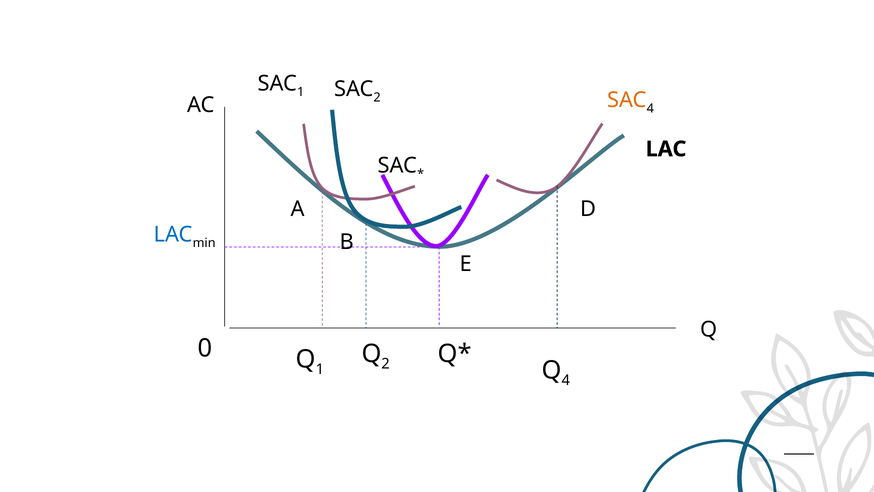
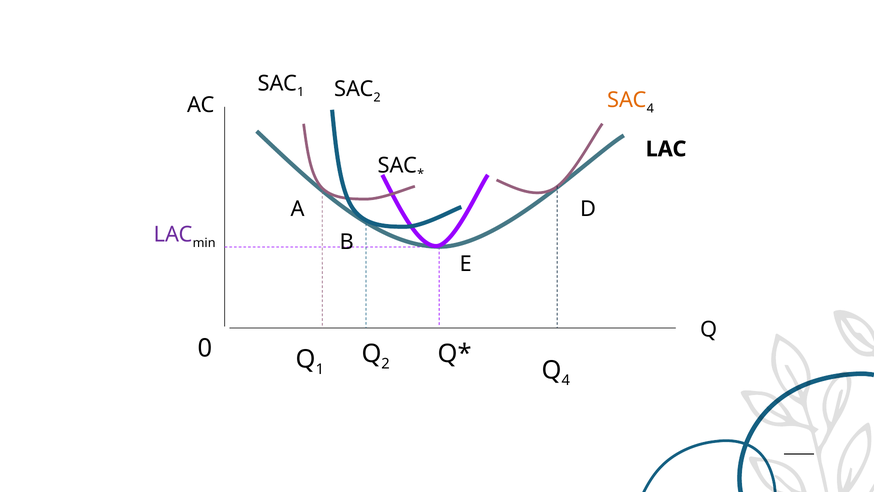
LAC at (173, 234) colour: blue -> purple
